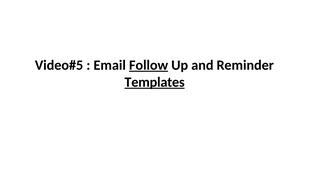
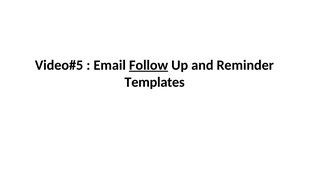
Templates underline: present -> none
